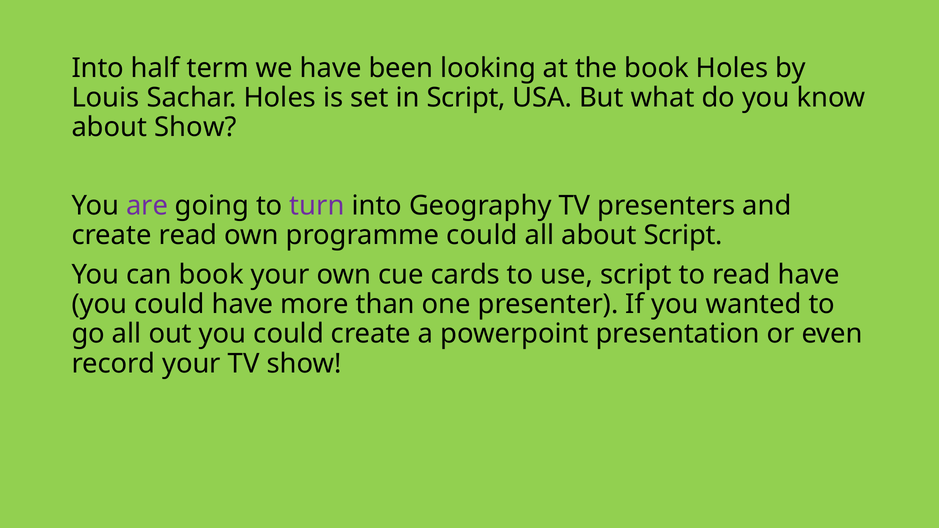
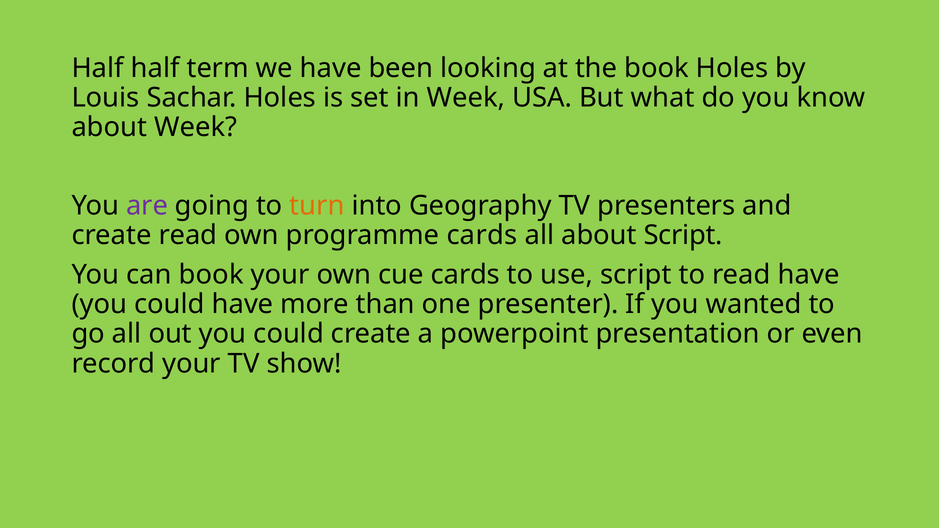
Into at (98, 68): Into -> Half
in Script: Script -> Week
about Show: Show -> Week
turn colour: purple -> orange
programme could: could -> cards
